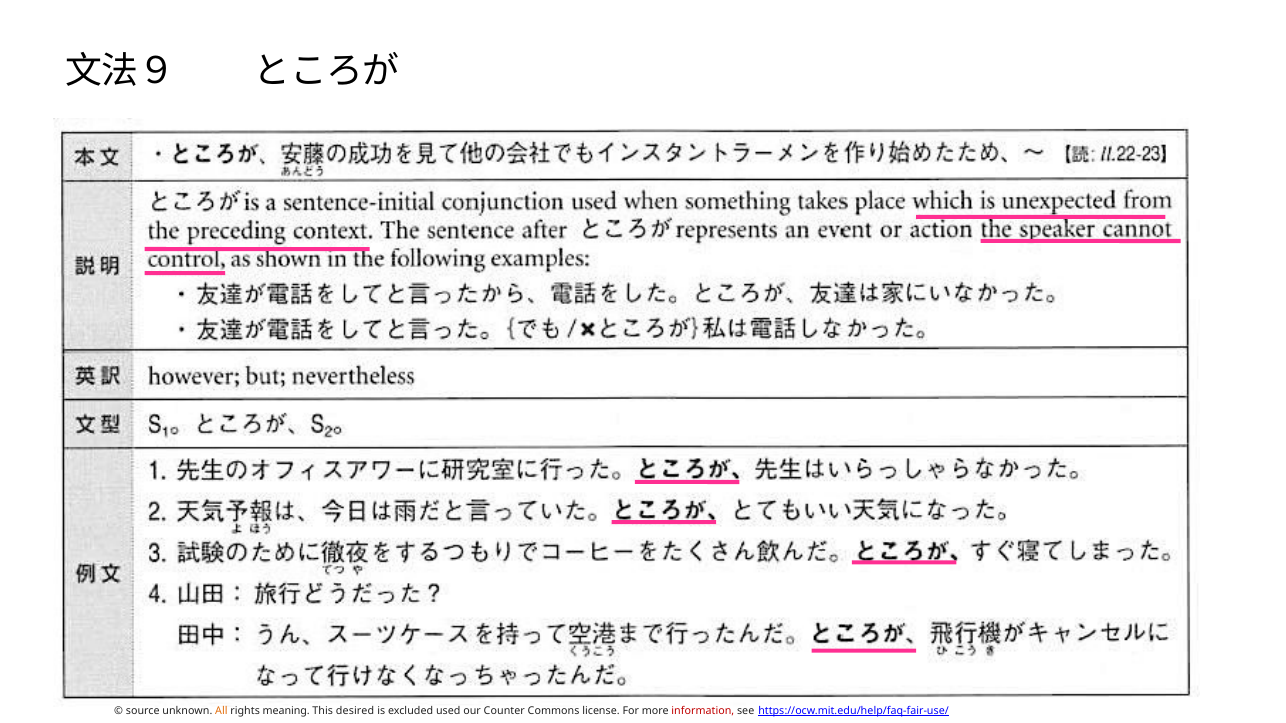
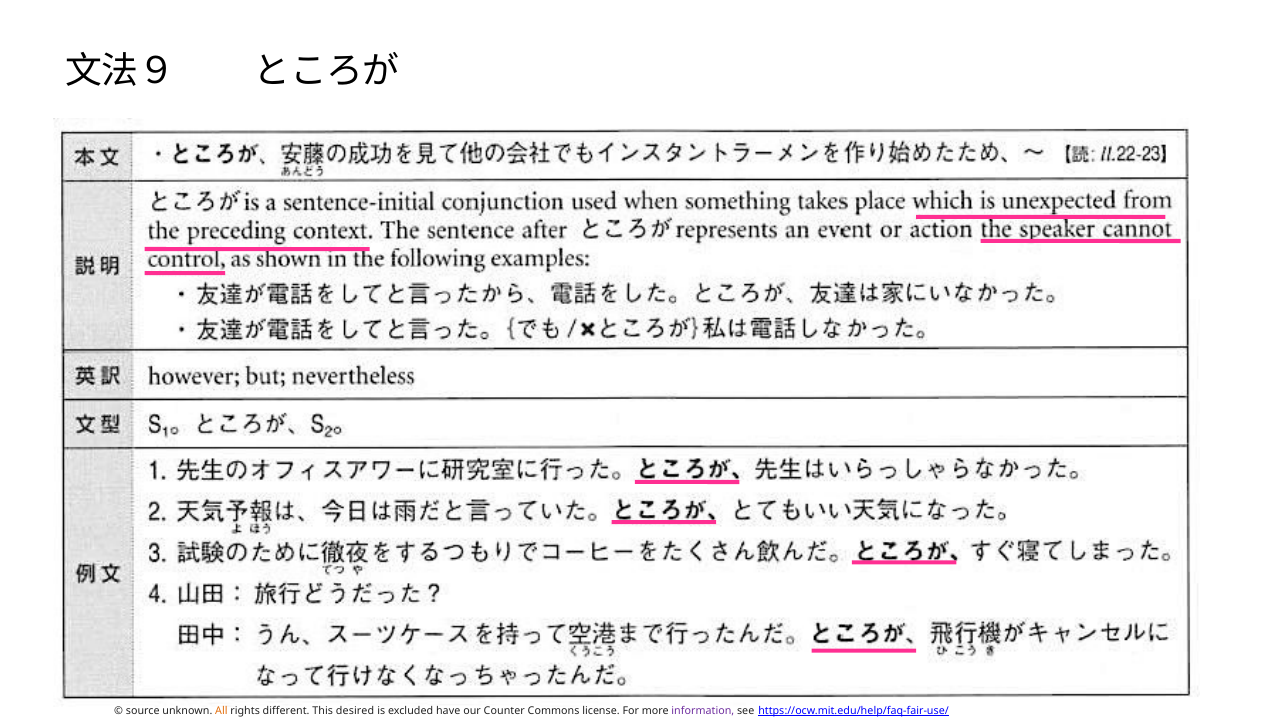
meaning: meaning -> different
used: used -> have
information colour: red -> purple
